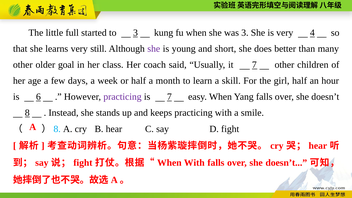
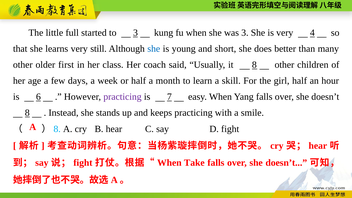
she at (154, 49) colour: purple -> blue
goal: goal -> first
it 7: 7 -> 8
When With: With -> Take
